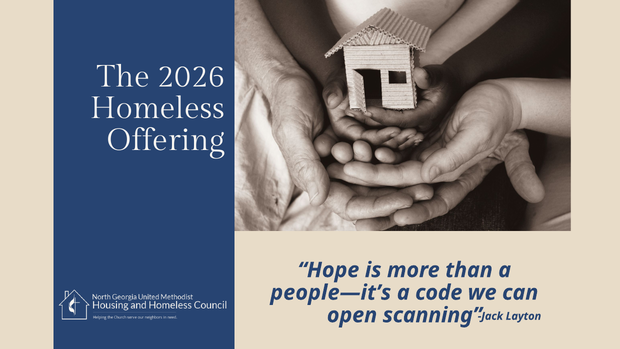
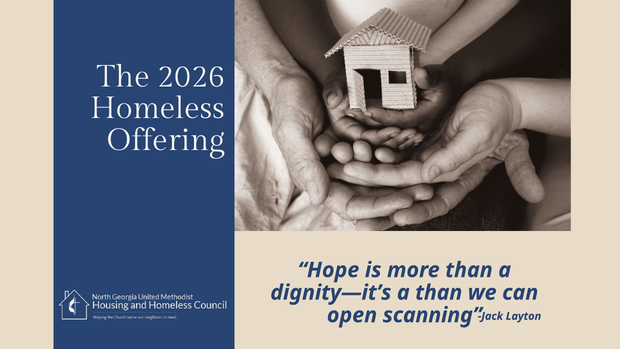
people—it’s: people—it’s -> dignity—it’s
a code: code -> than
